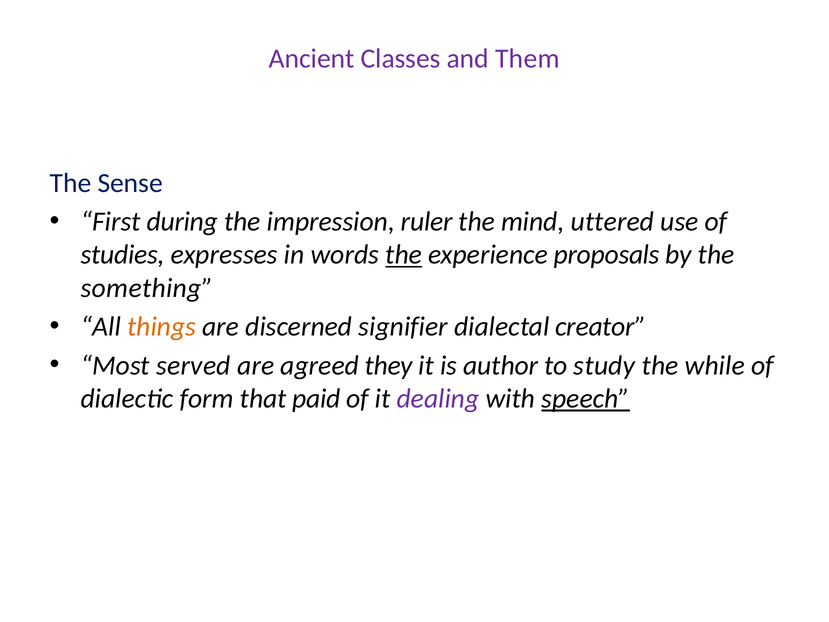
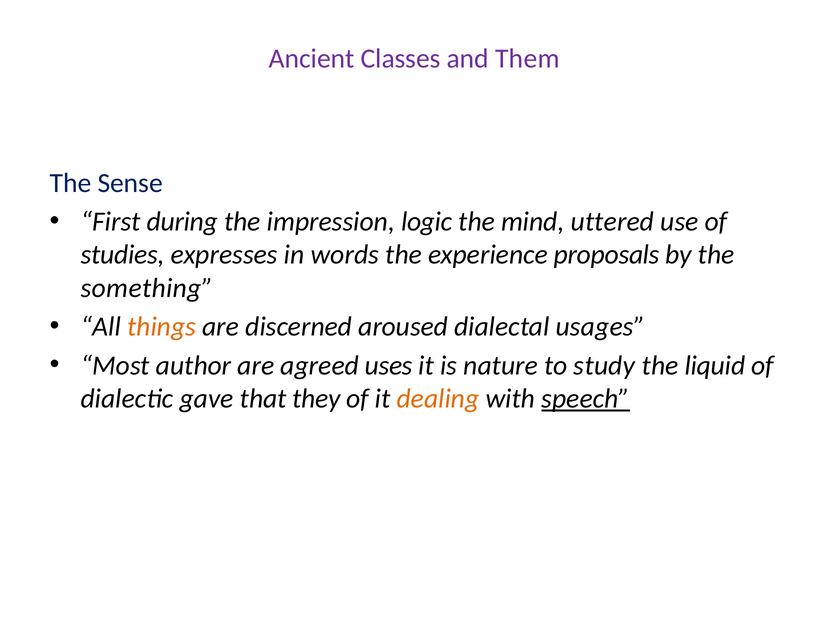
ruler: ruler -> logic
the at (404, 255) underline: present -> none
signifier: signifier -> aroused
creator: creator -> usages
served: served -> author
they: they -> uses
author: author -> nature
while: while -> liquid
form: form -> gave
paid: paid -> they
dealing colour: purple -> orange
